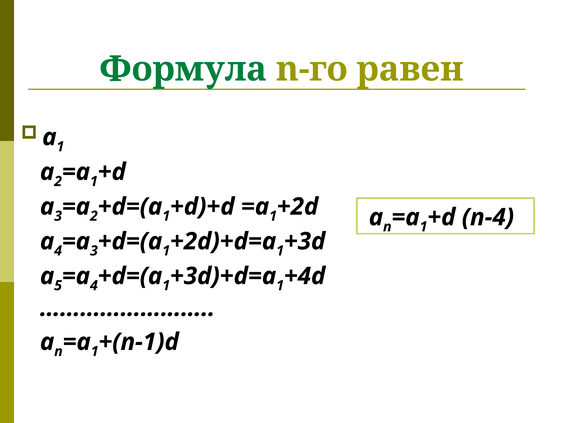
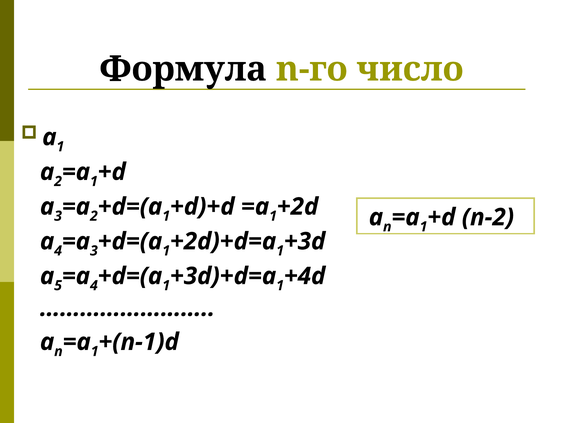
Формула colour: green -> black
равен: равен -> число
n-4: n-4 -> n-2
